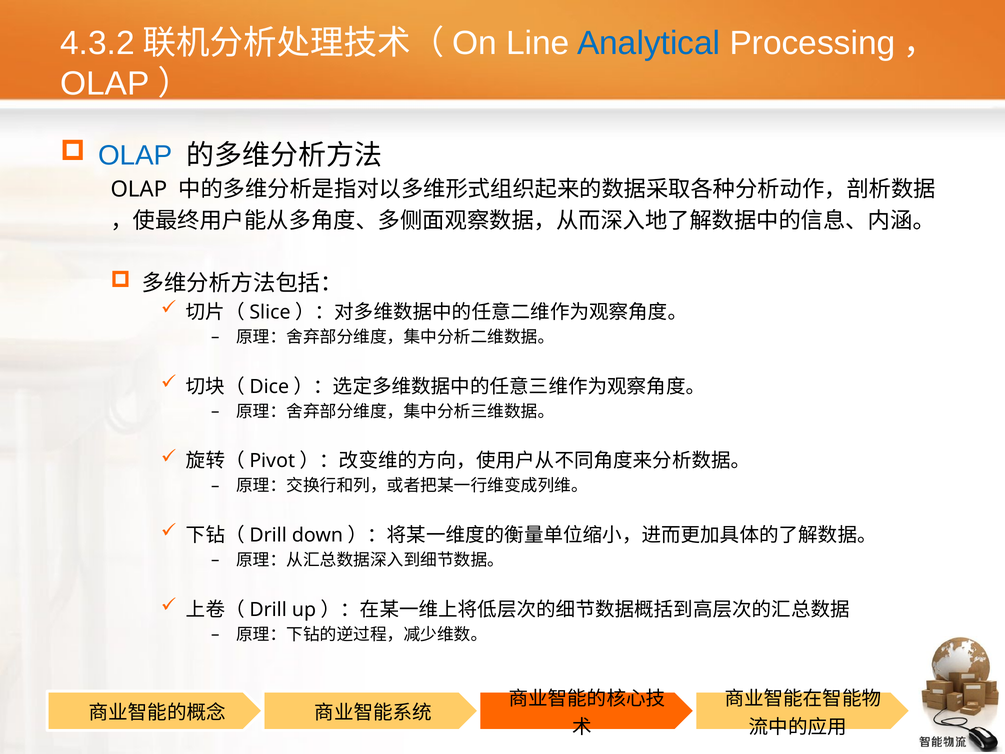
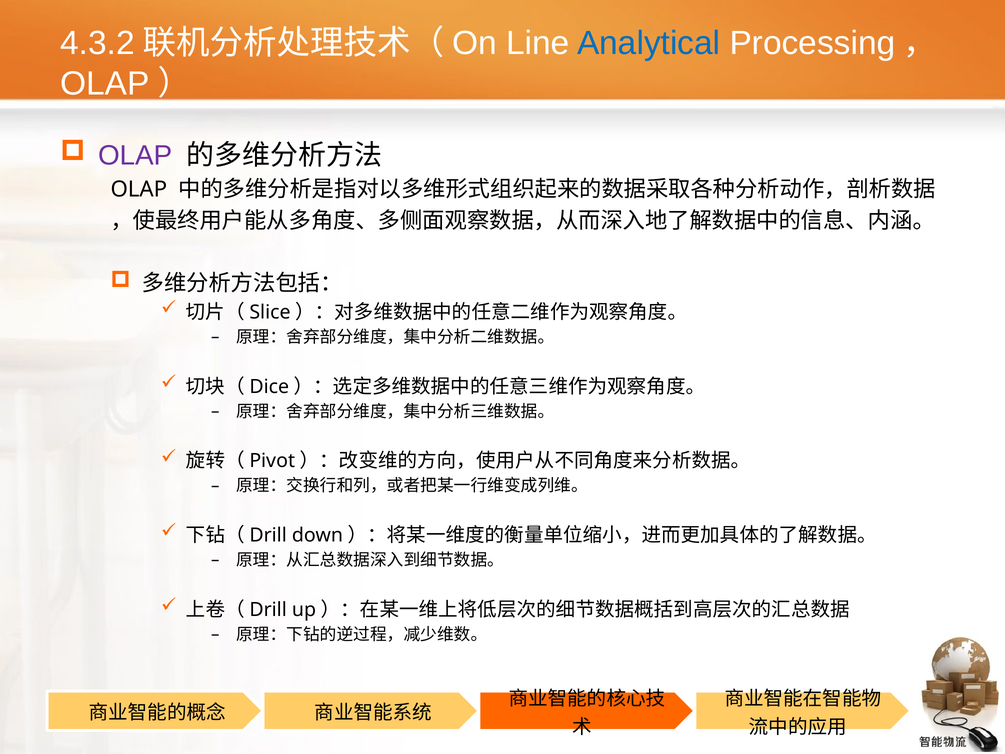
OLAP at (135, 155) colour: blue -> purple
